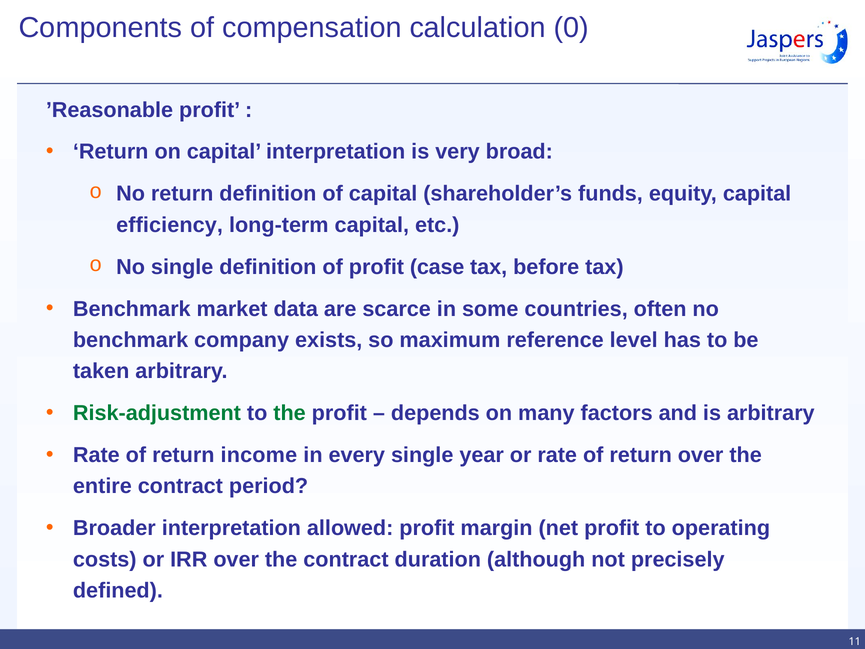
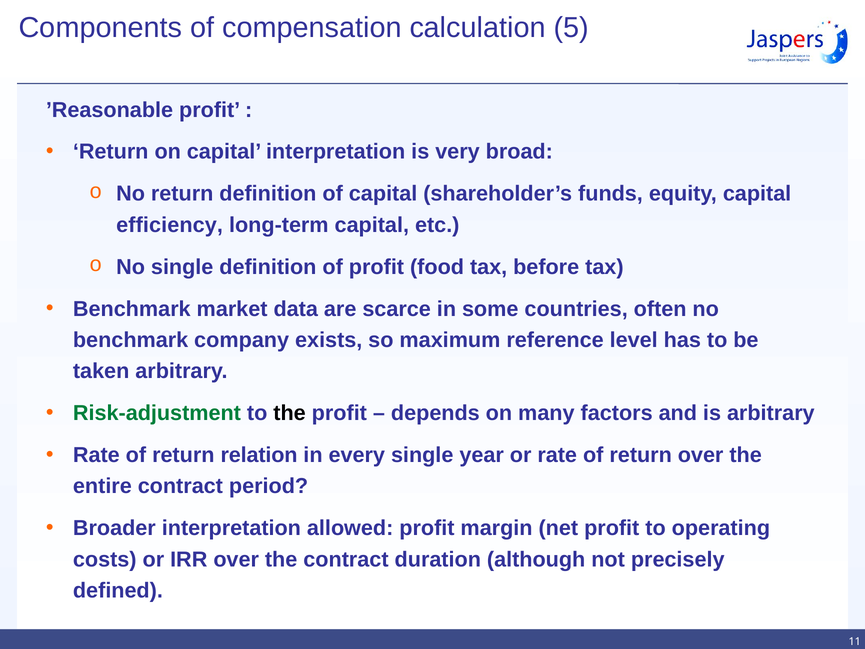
0: 0 -> 5
case: case -> food
the at (290, 413) colour: green -> black
income: income -> relation
